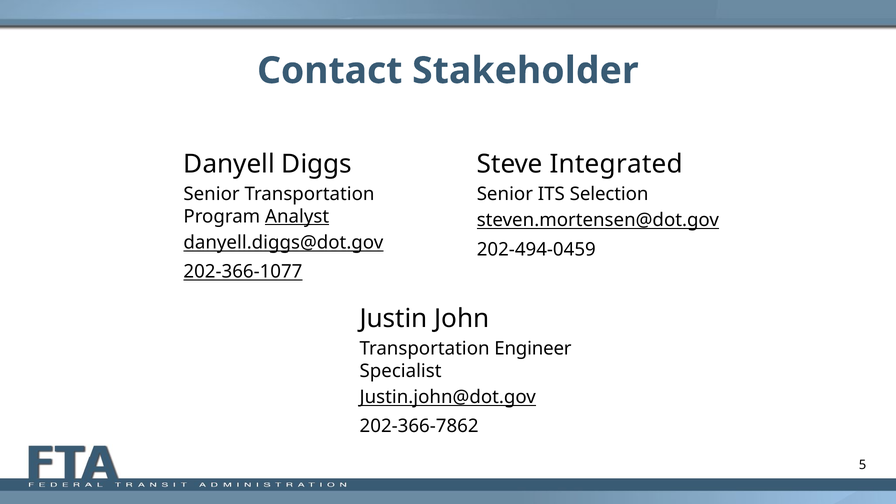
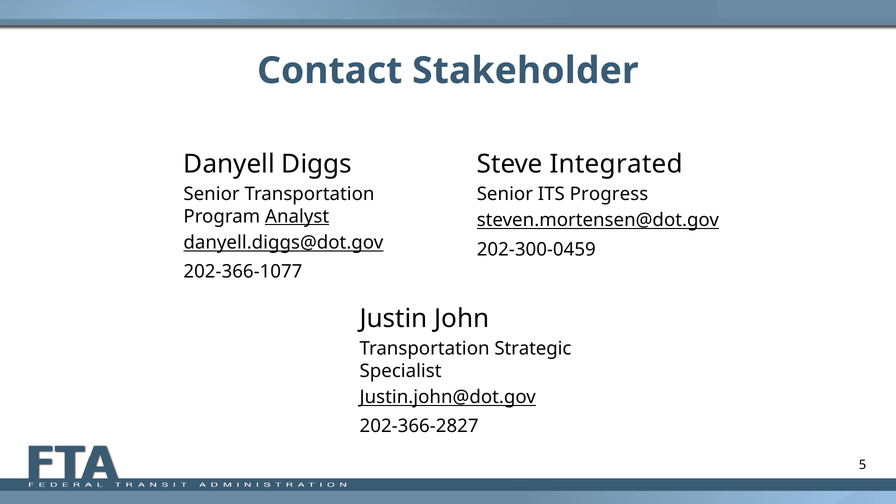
Selection: Selection -> Progress
202-494-0459: 202-494-0459 -> 202-300-0459
202-366-1077 underline: present -> none
Engineer: Engineer -> Strategic
202-366-7862: 202-366-7862 -> 202-366-2827
